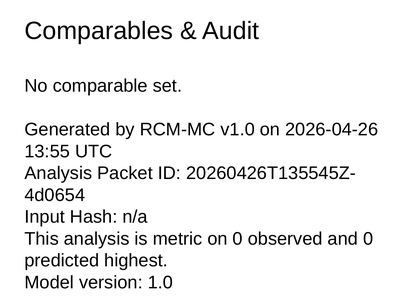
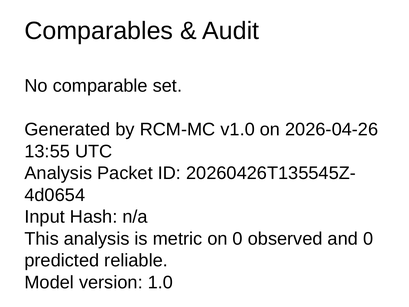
highest: highest -> reliable
